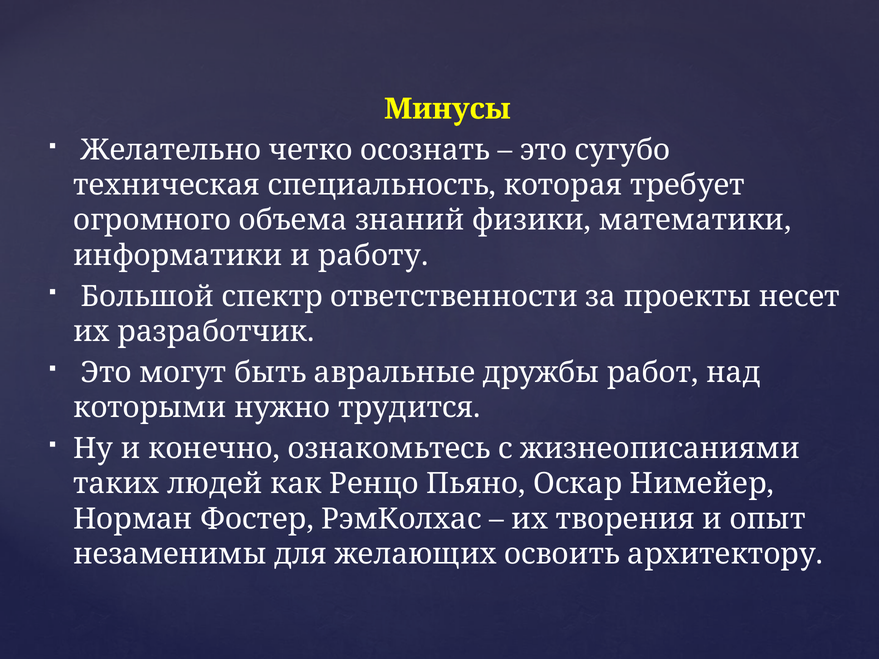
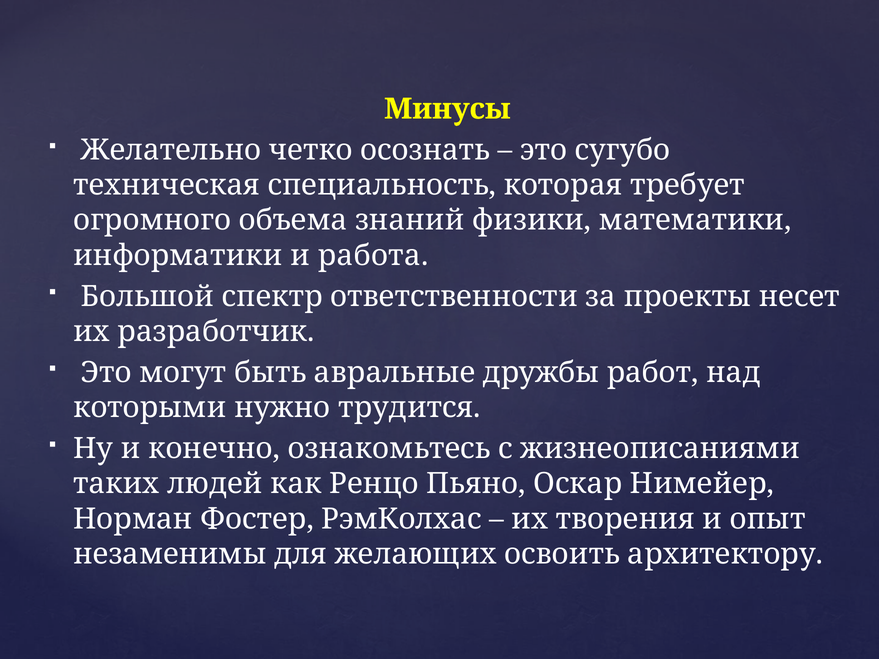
работу: работу -> работа
